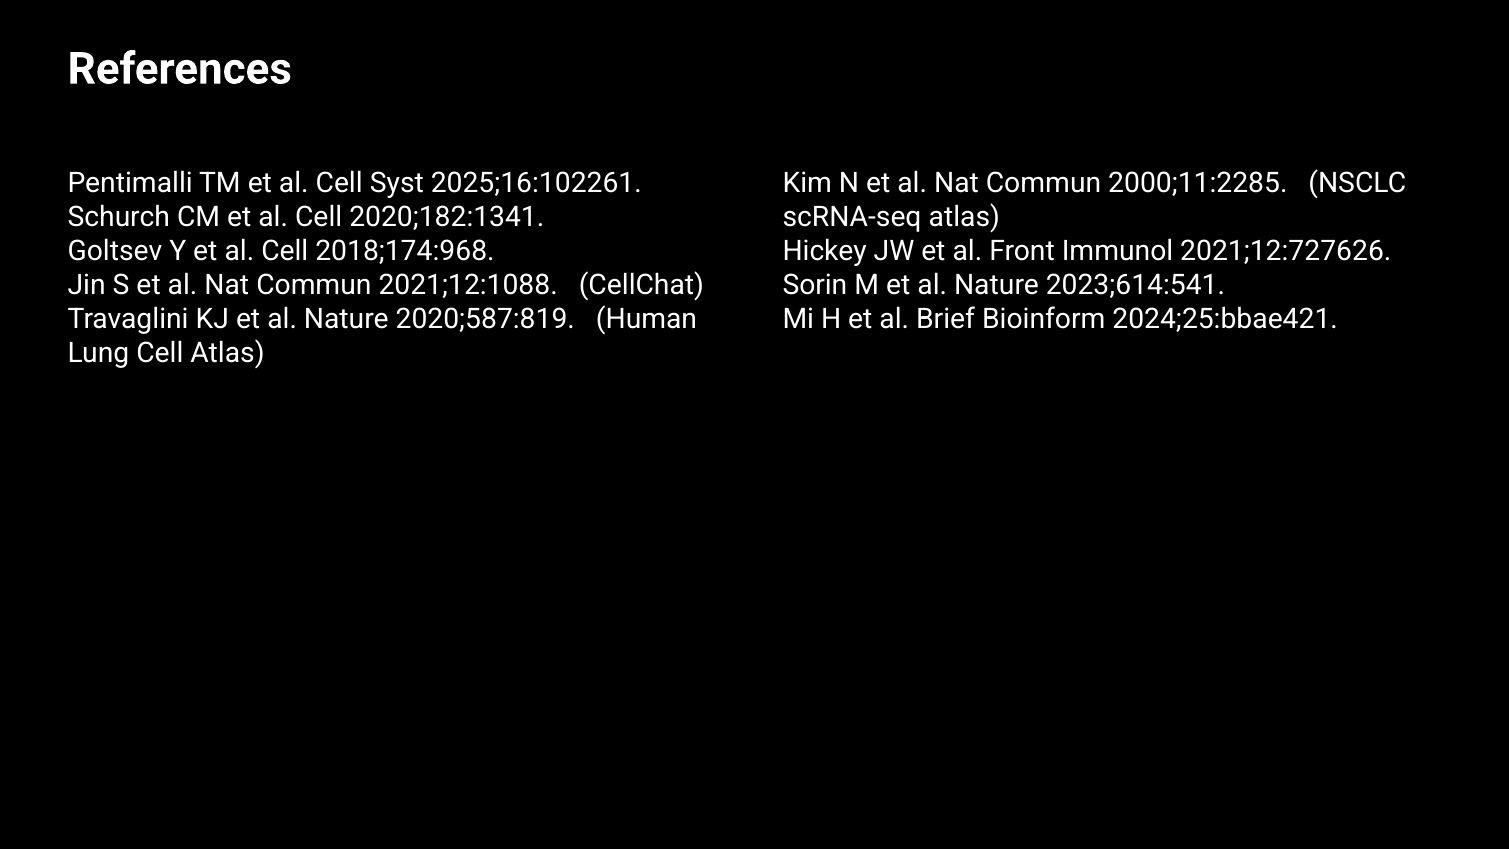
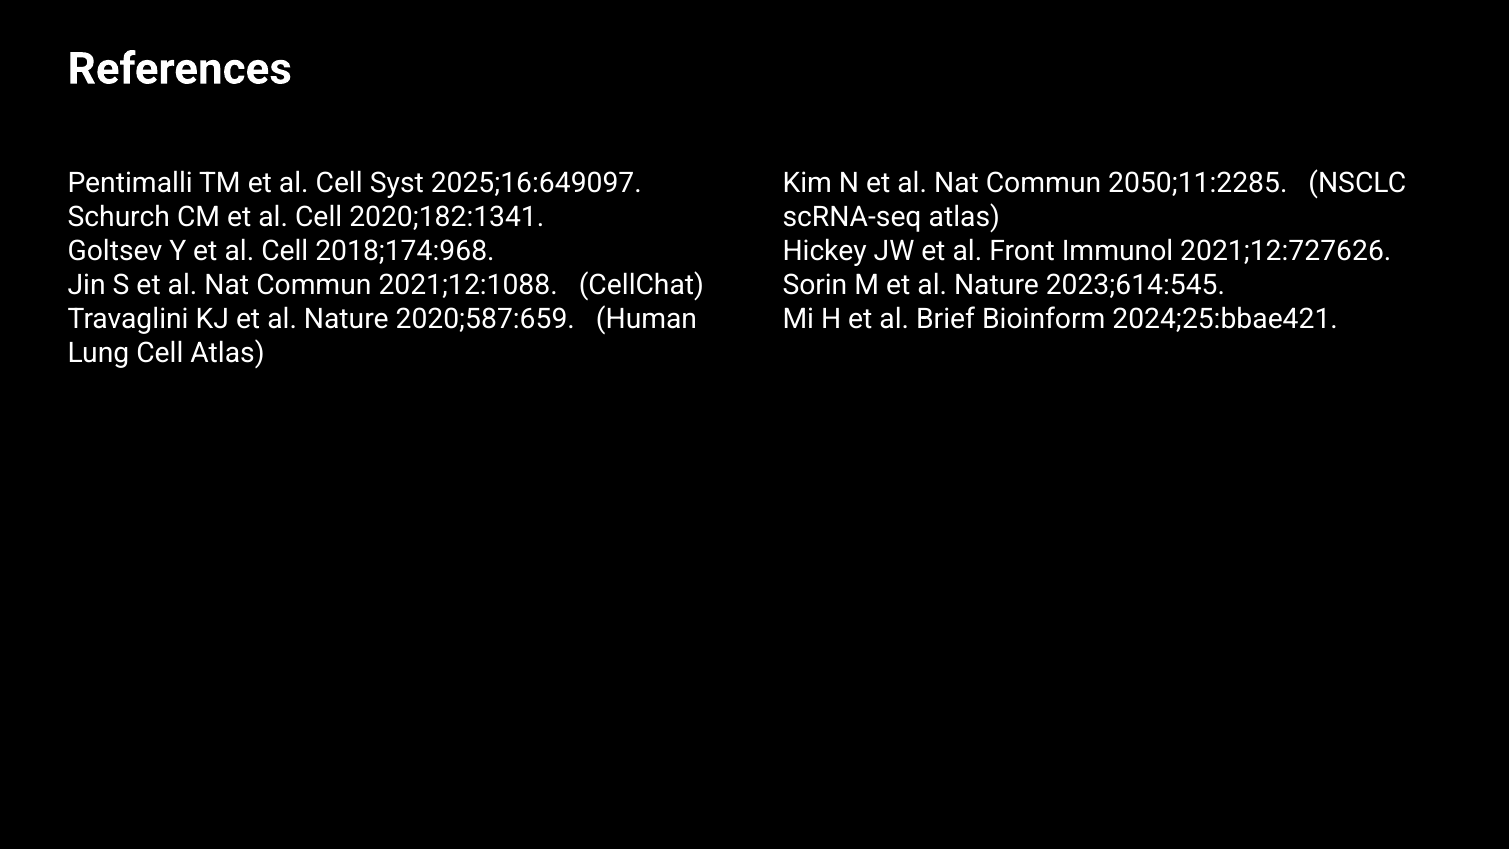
2025;16:102261: 2025;16:102261 -> 2025;16:649097
2000;11:2285: 2000;11:2285 -> 2050;11:2285
2023;614:541: 2023;614:541 -> 2023;614:545
2020;587:819: 2020;587:819 -> 2020;587:659
